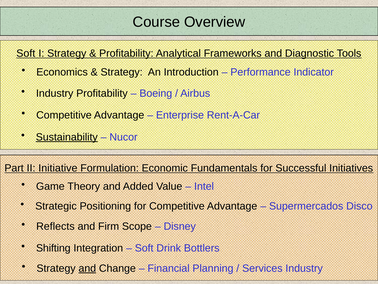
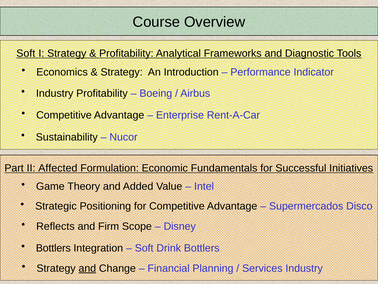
Sustainability underline: present -> none
Initiative: Initiative -> Affected
Shifting at (53, 248): Shifting -> Bottlers
